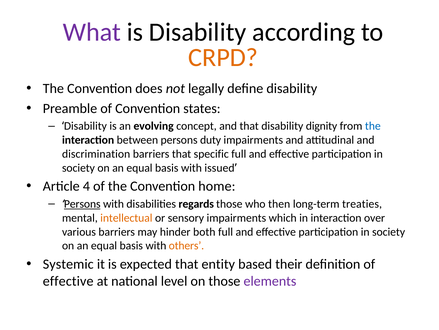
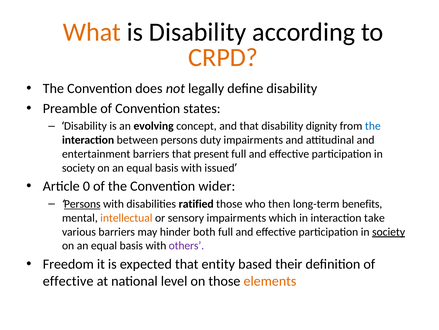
What colour: purple -> orange
discrimination: discrimination -> entertainment
specific: specific -> present
4: 4 -> 0
home: home -> wider
regards: regards -> ratified
treaties: treaties -> benefits
over: over -> take
society at (389, 231) underline: none -> present
others colour: orange -> purple
Systemic: Systemic -> Freedom
elements colour: purple -> orange
